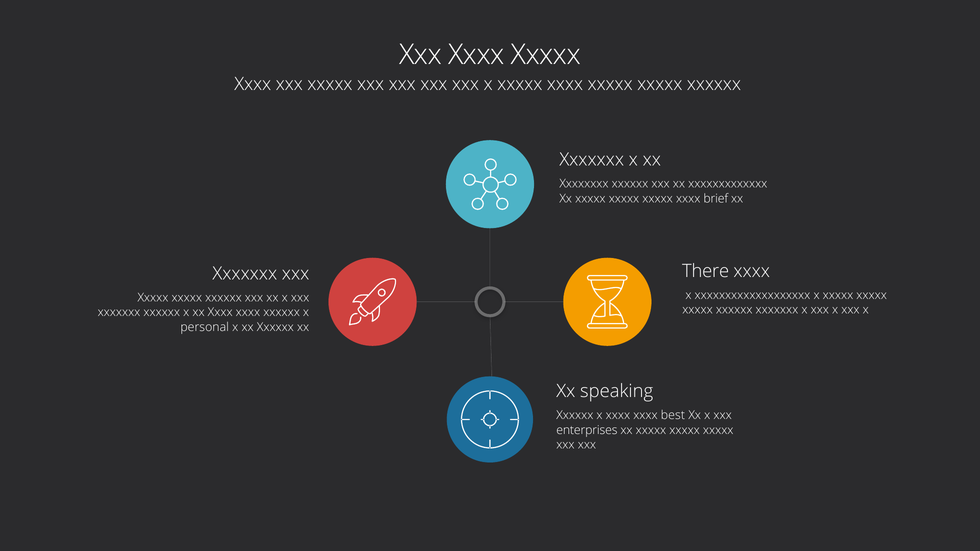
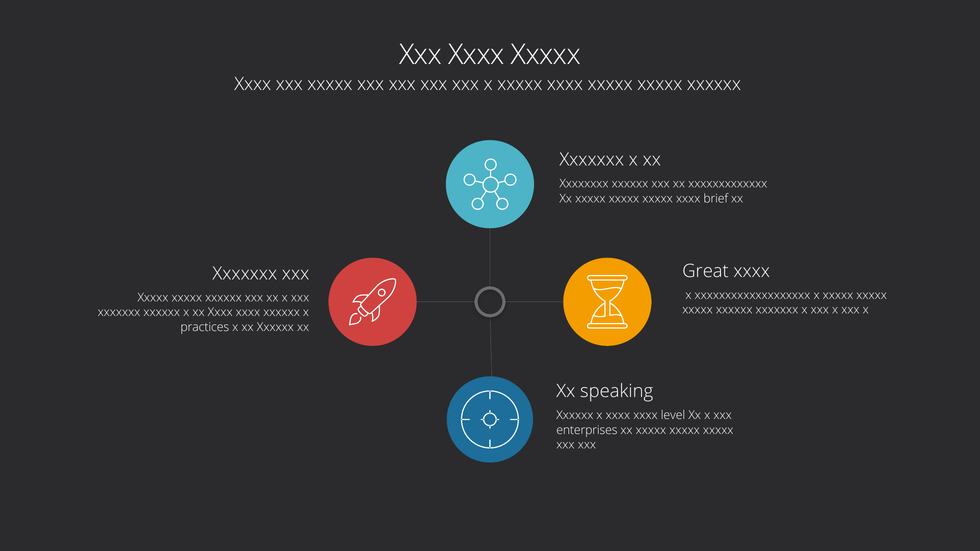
There: There -> Great
personal: personal -> practices
best: best -> level
